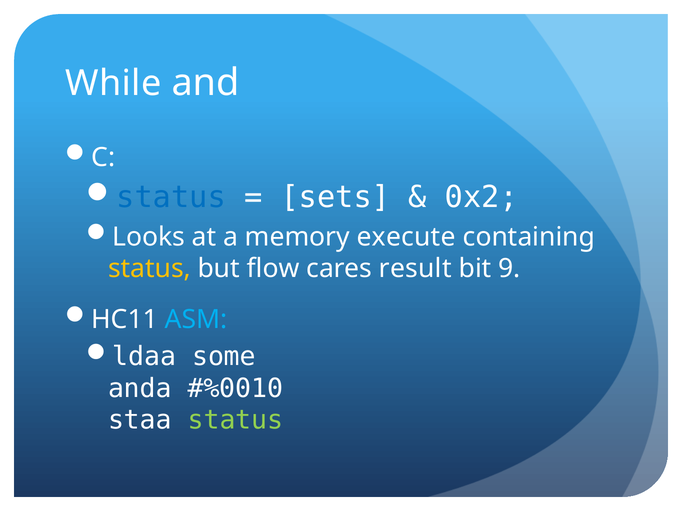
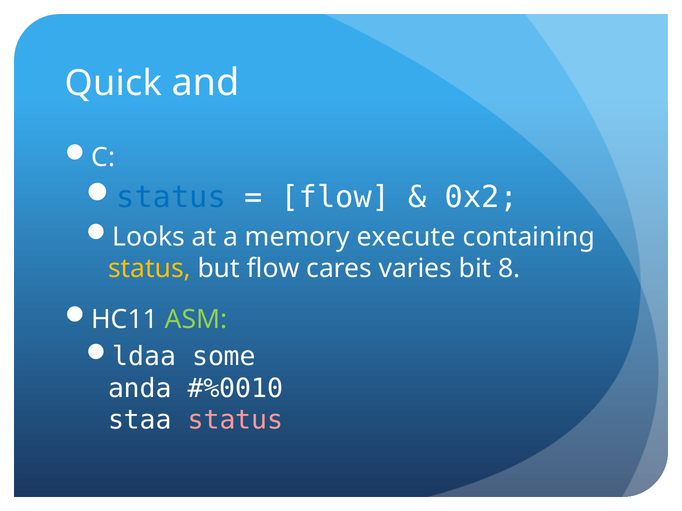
While: While -> Quick
sets at (335, 198): sets -> flow
result: result -> varies
9: 9 -> 8
ASM colour: light blue -> light green
status at (235, 421) colour: light green -> pink
